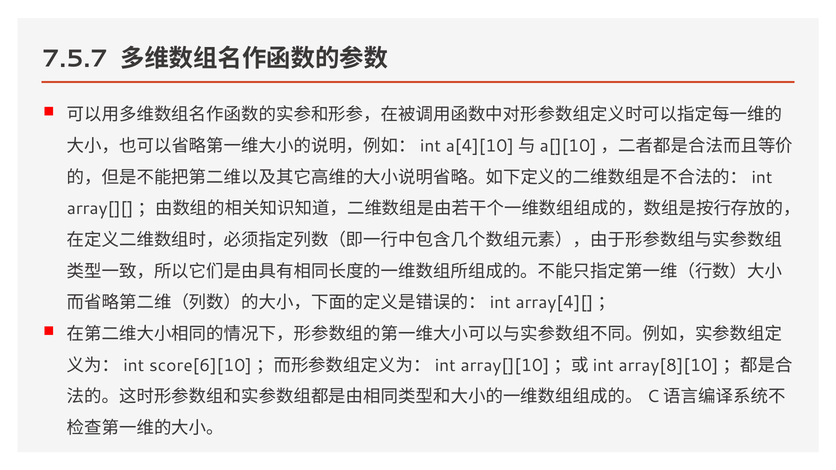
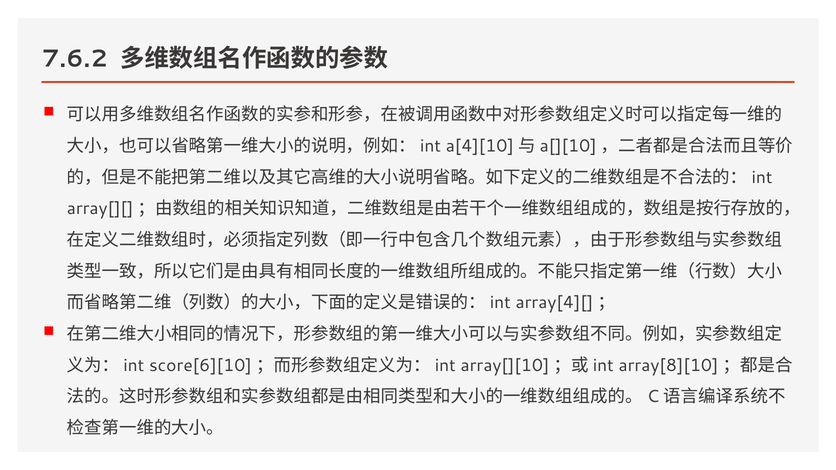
7.5.7: 7.5.7 -> 7.6.2
